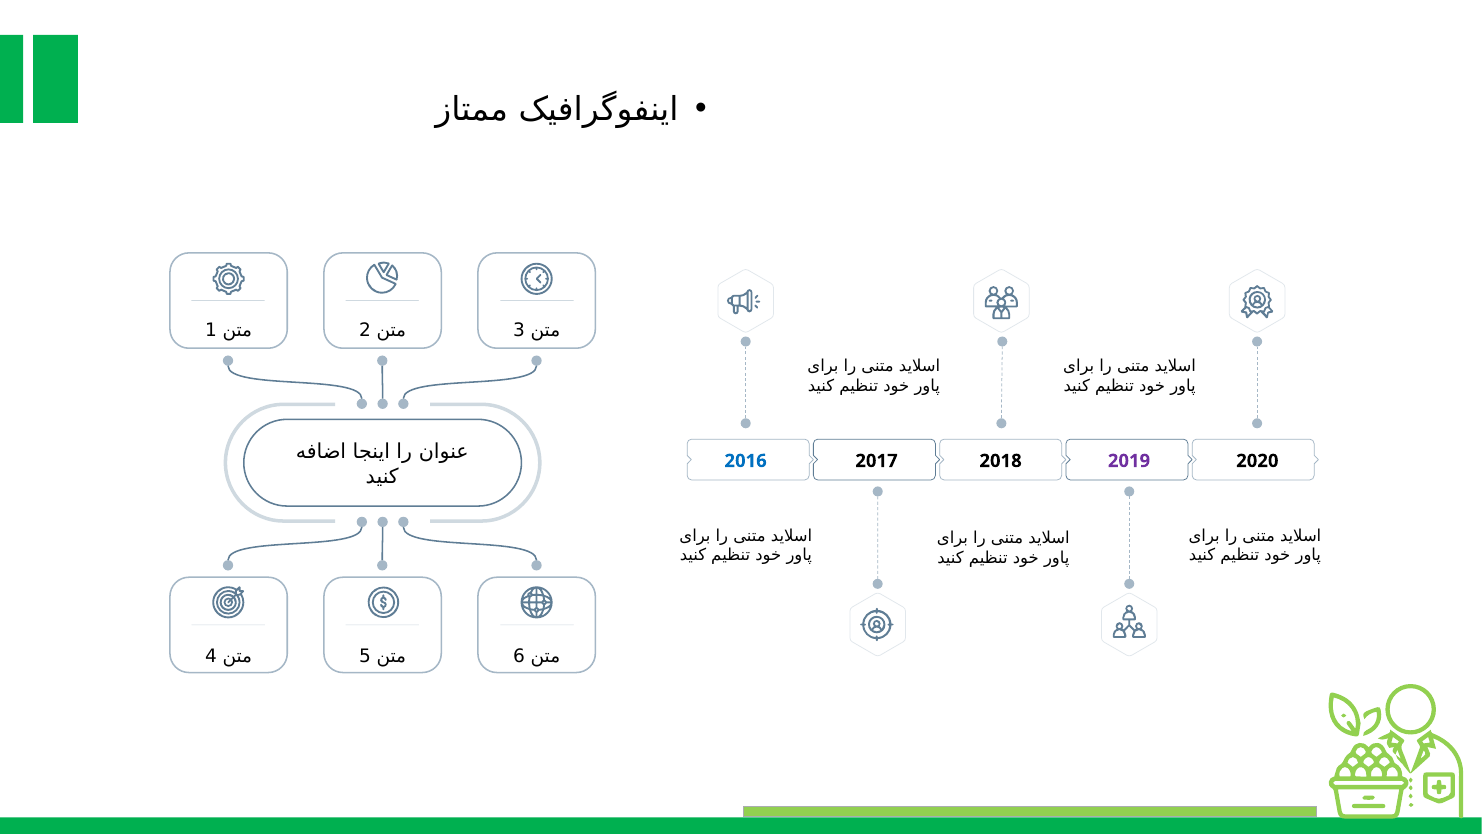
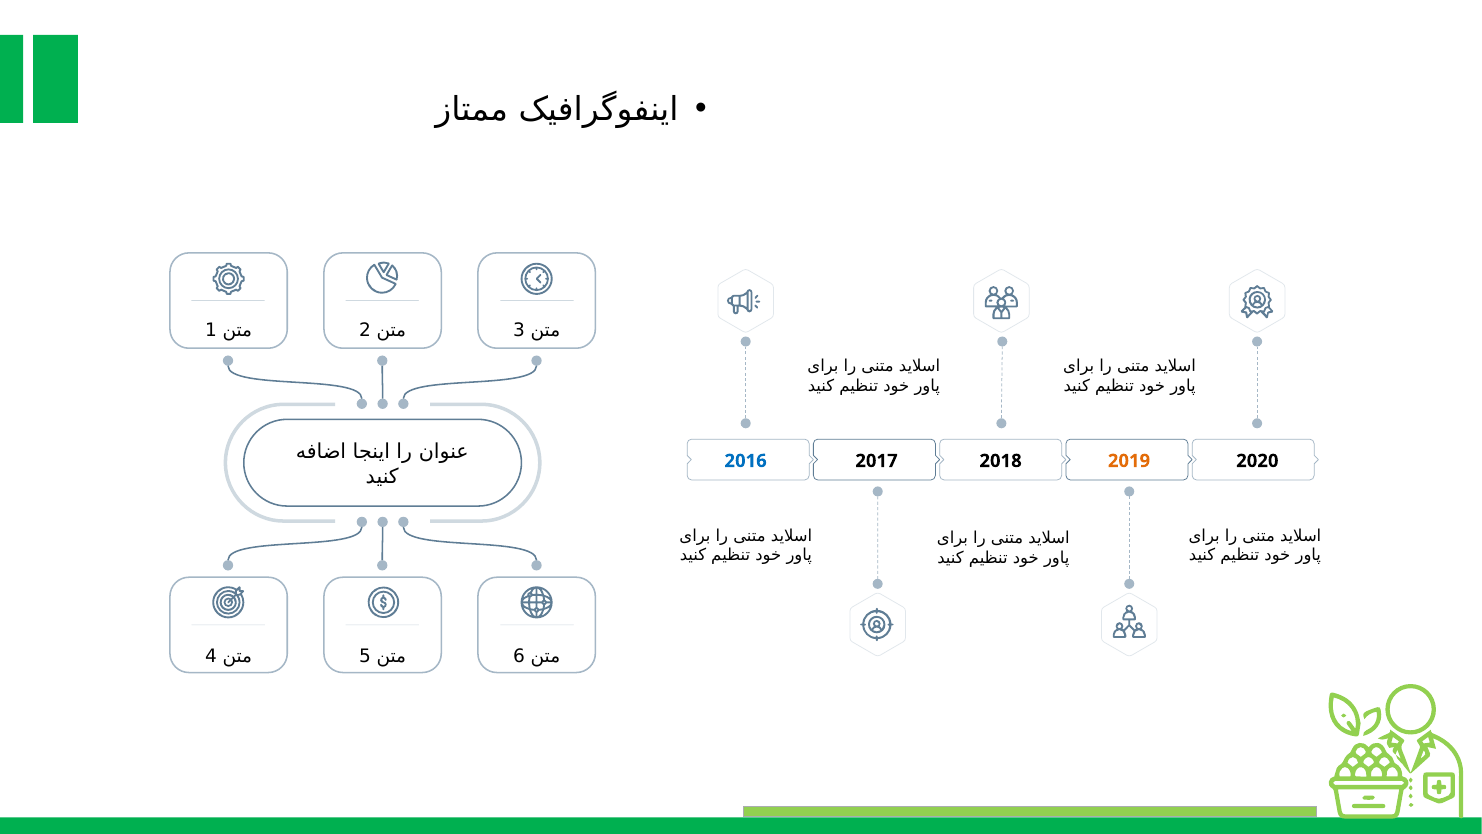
2019 colour: purple -> orange
